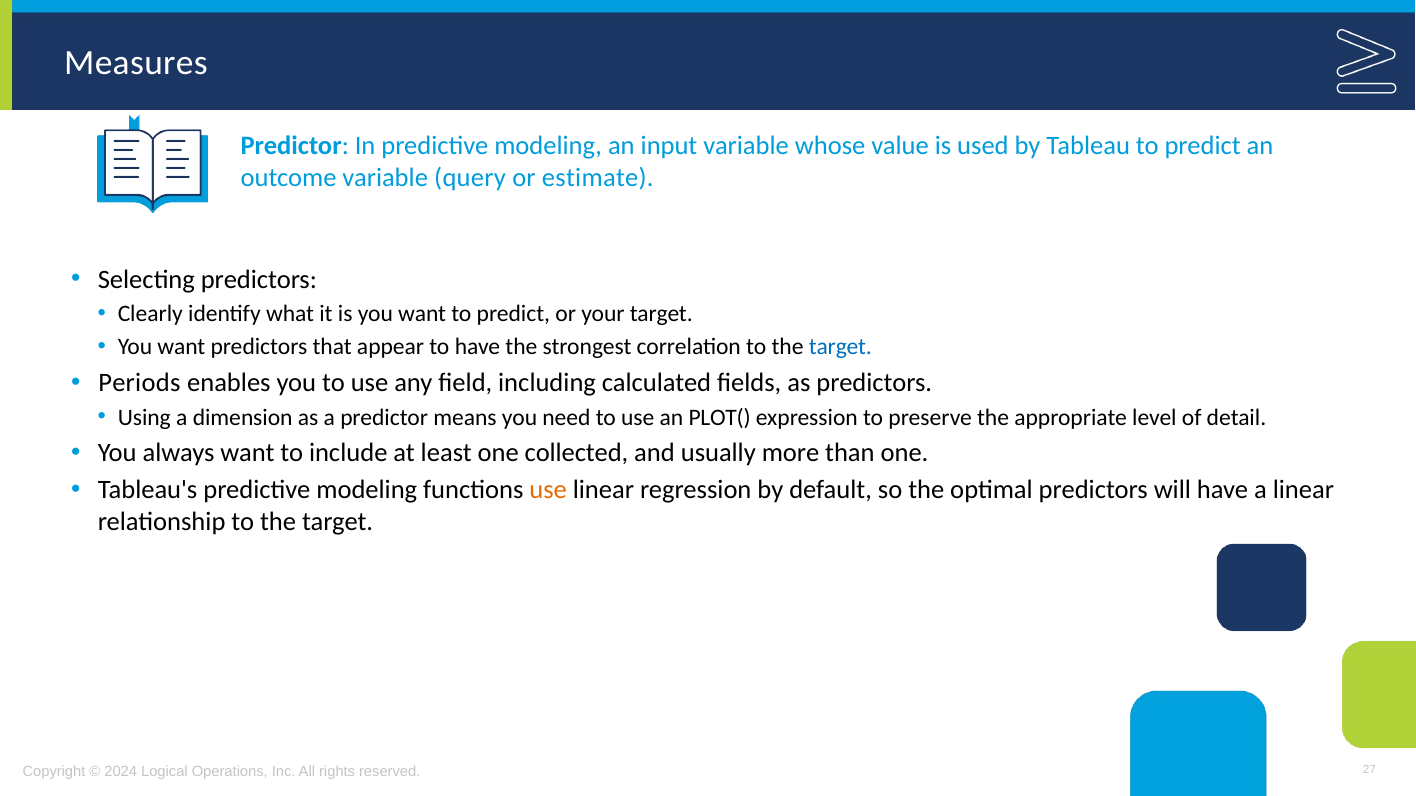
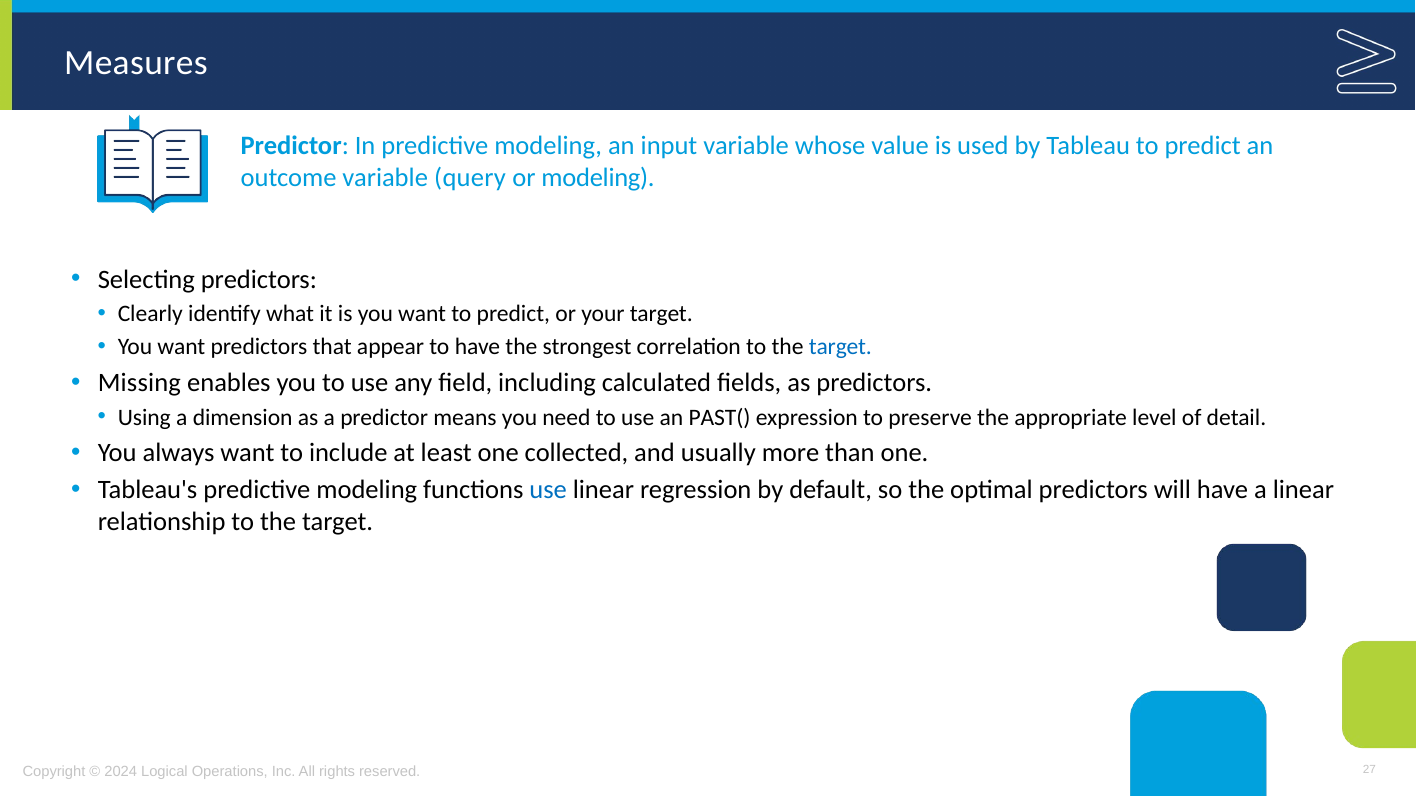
or estimate: estimate -> modeling
Periods: Periods -> Missing
PLOT(: PLOT( -> PAST(
use at (548, 490) colour: orange -> blue
